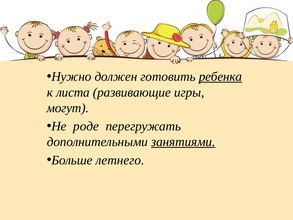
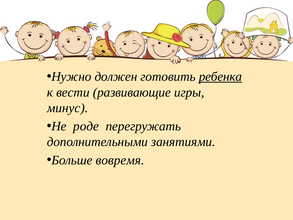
листа: листа -> вести
могут: могут -> минус
занятиями underline: present -> none
летнего: летнего -> вовремя
